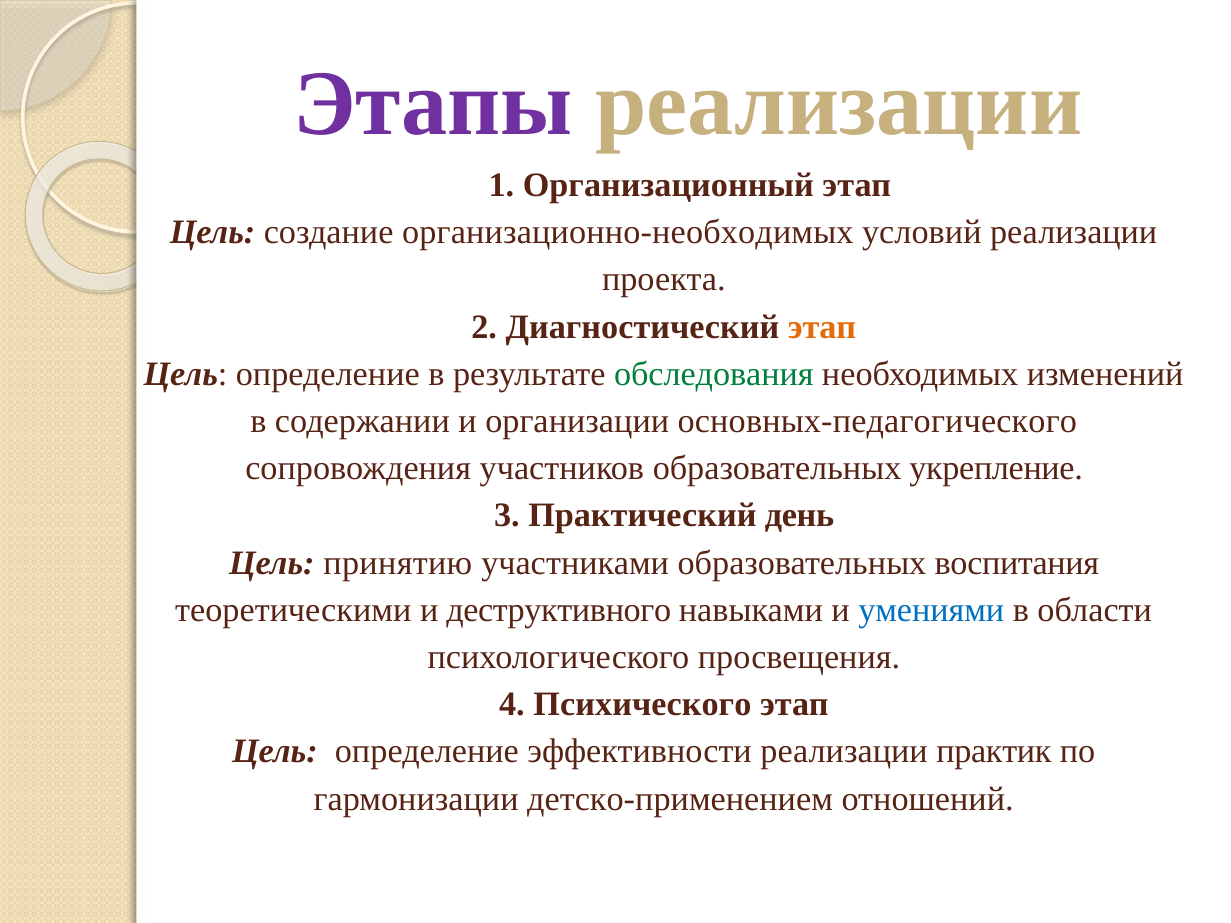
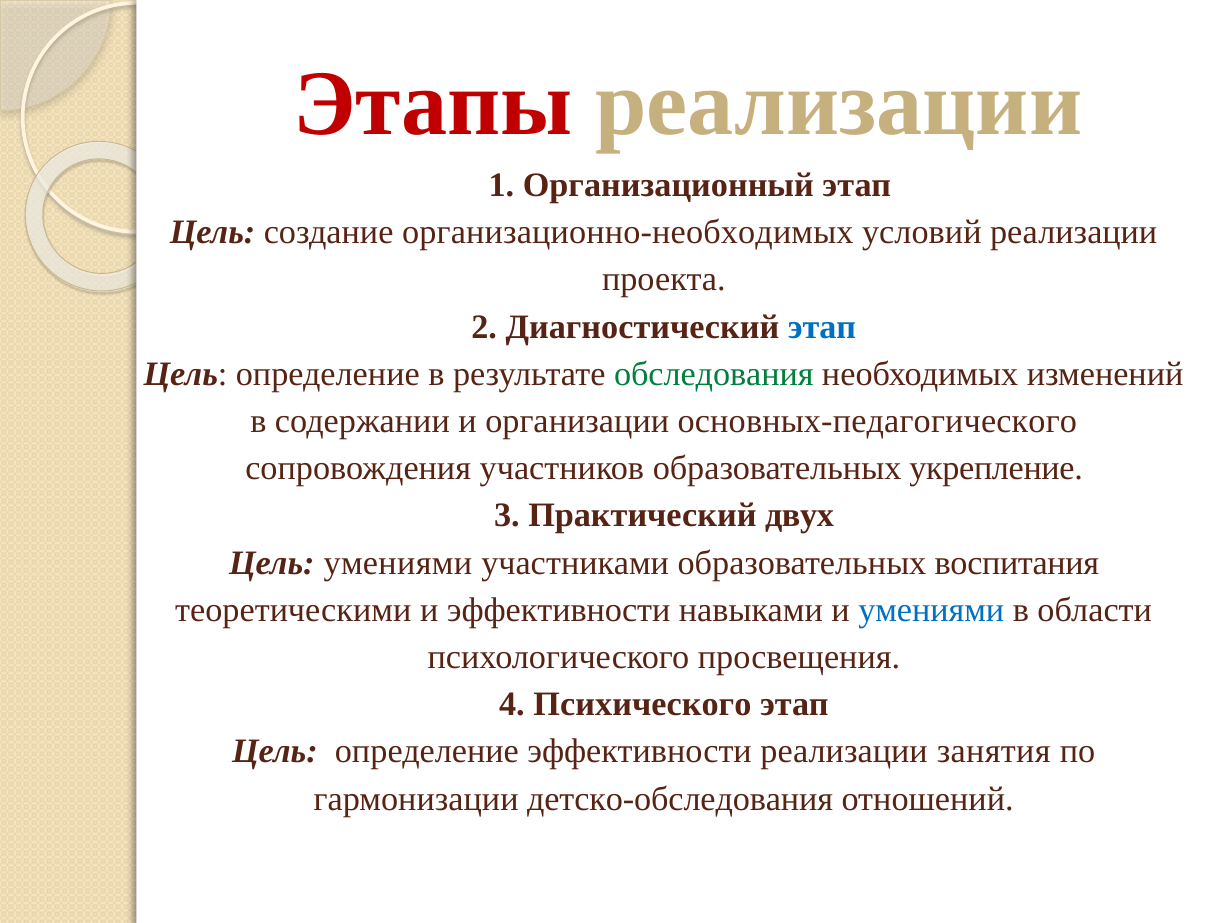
Этапы colour: purple -> red
этап at (822, 327) colour: orange -> blue
день: день -> двух
Цель принятию: принятию -> умениями
и деструктивного: деструктивного -> эффективности
практик: практик -> занятия
детско-применением: детско-применением -> детско-обследования
